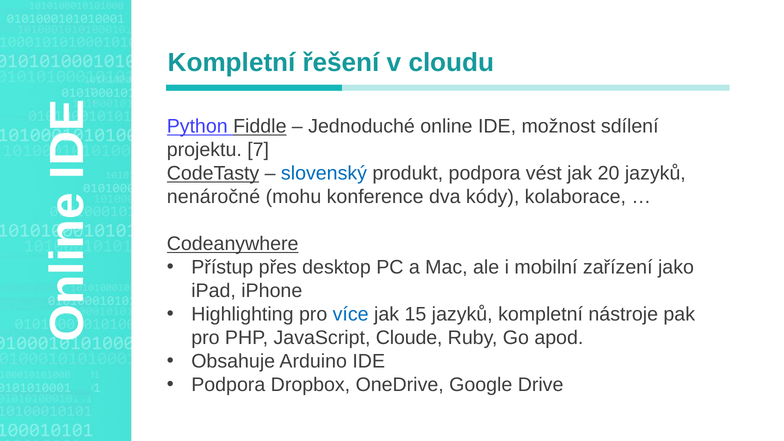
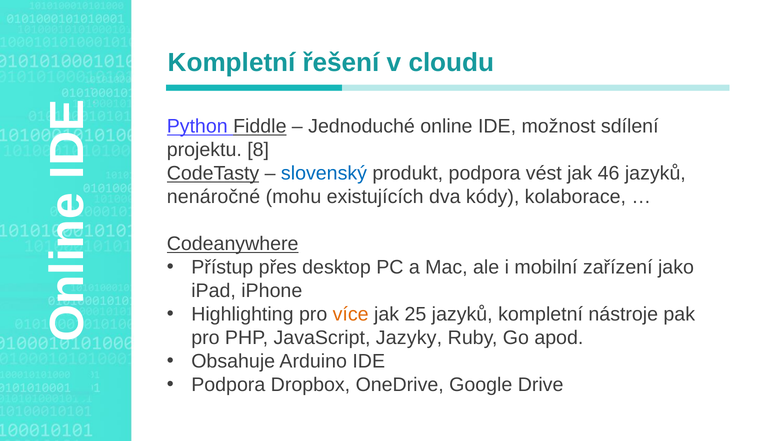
7: 7 -> 8
20: 20 -> 46
konference: konference -> existujících
více colour: blue -> orange
15: 15 -> 25
Cloude: Cloude -> Jazyky
